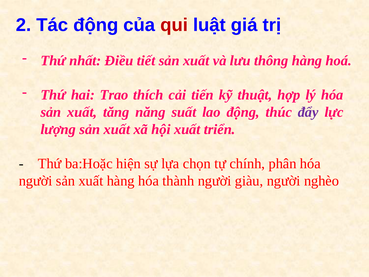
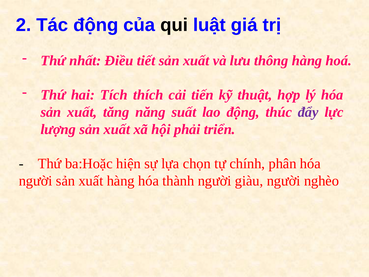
qui colour: red -> black
Trao: Trao -> Tích
hội xuất: xuất -> phải
